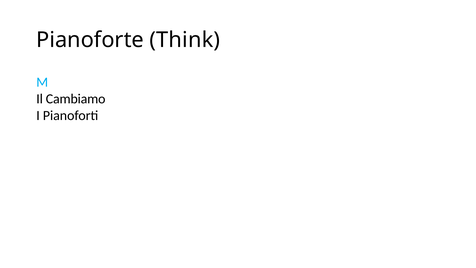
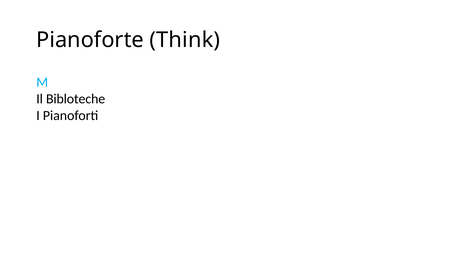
Cambiamo: Cambiamo -> Bibloteche
